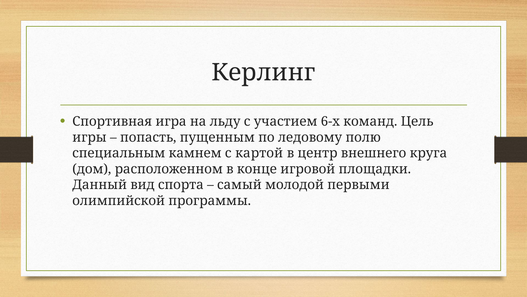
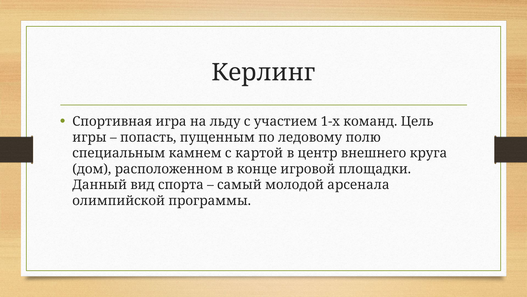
6-х: 6-х -> 1-х
первыми: первыми -> арсенала
